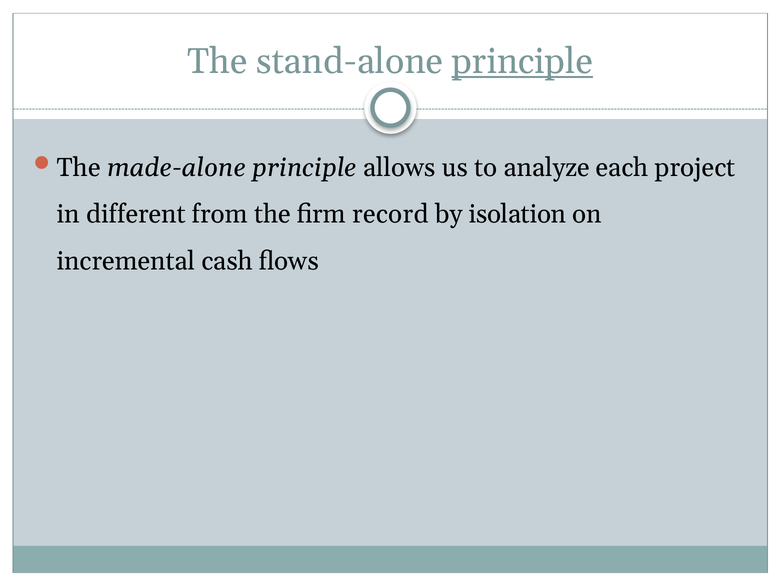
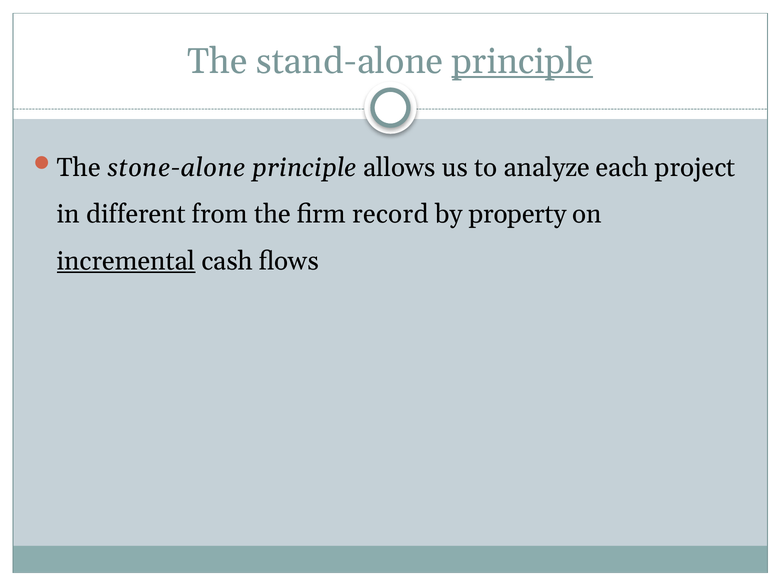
made-alone: made-alone -> stone-alone
isolation: isolation -> property
incremental underline: none -> present
